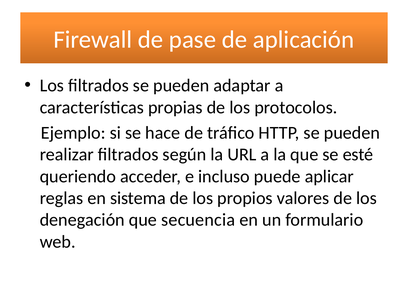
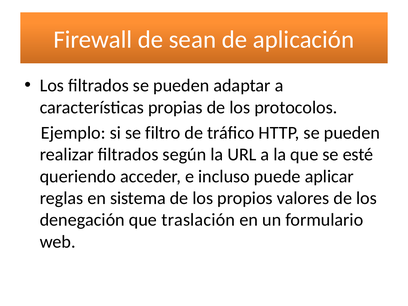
pase: pase -> sean
hace: hace -> filtro
secuencia: secuencia -> traslación
